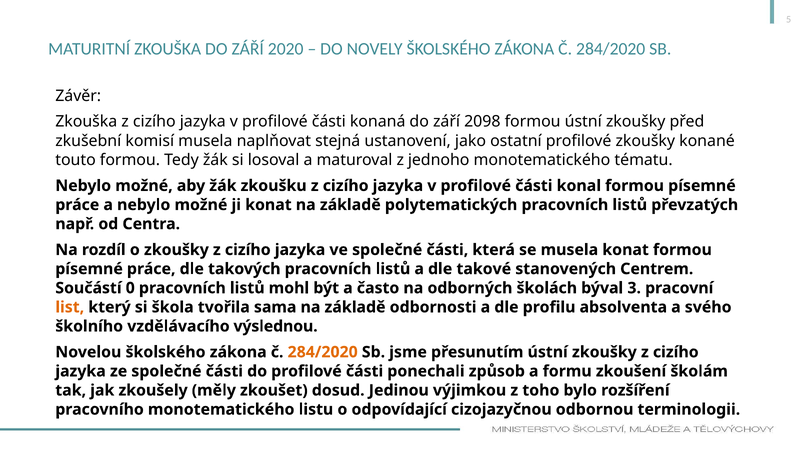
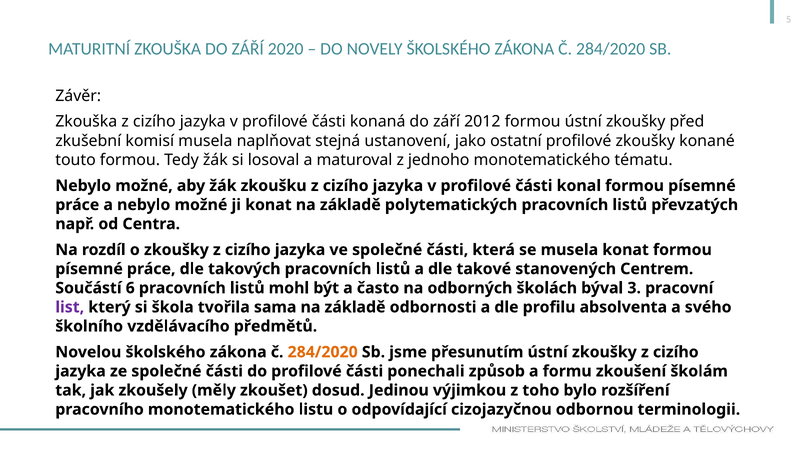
2098: 2098 -> 2012
0: 0 -> 6
list colour: orange -> purple
výslednou: výslednou -> předmětů
